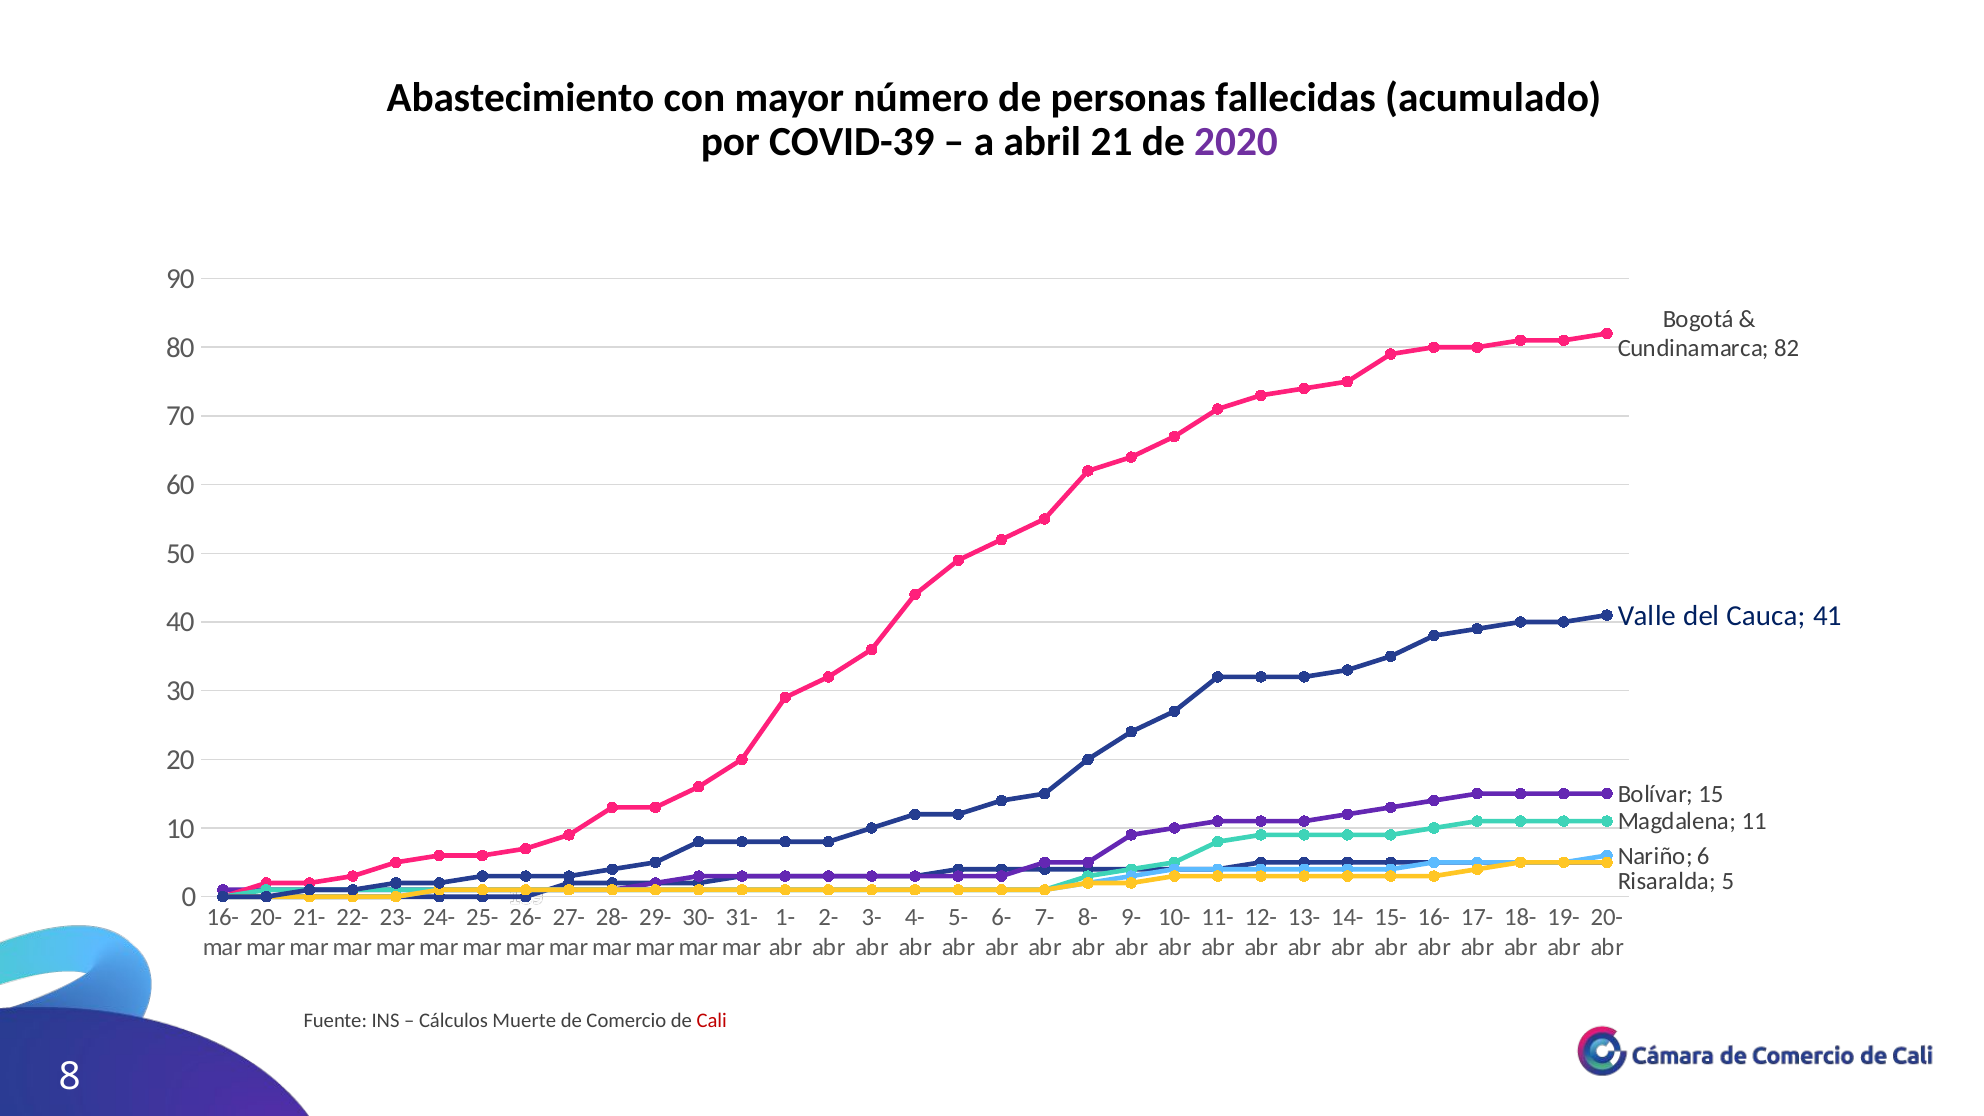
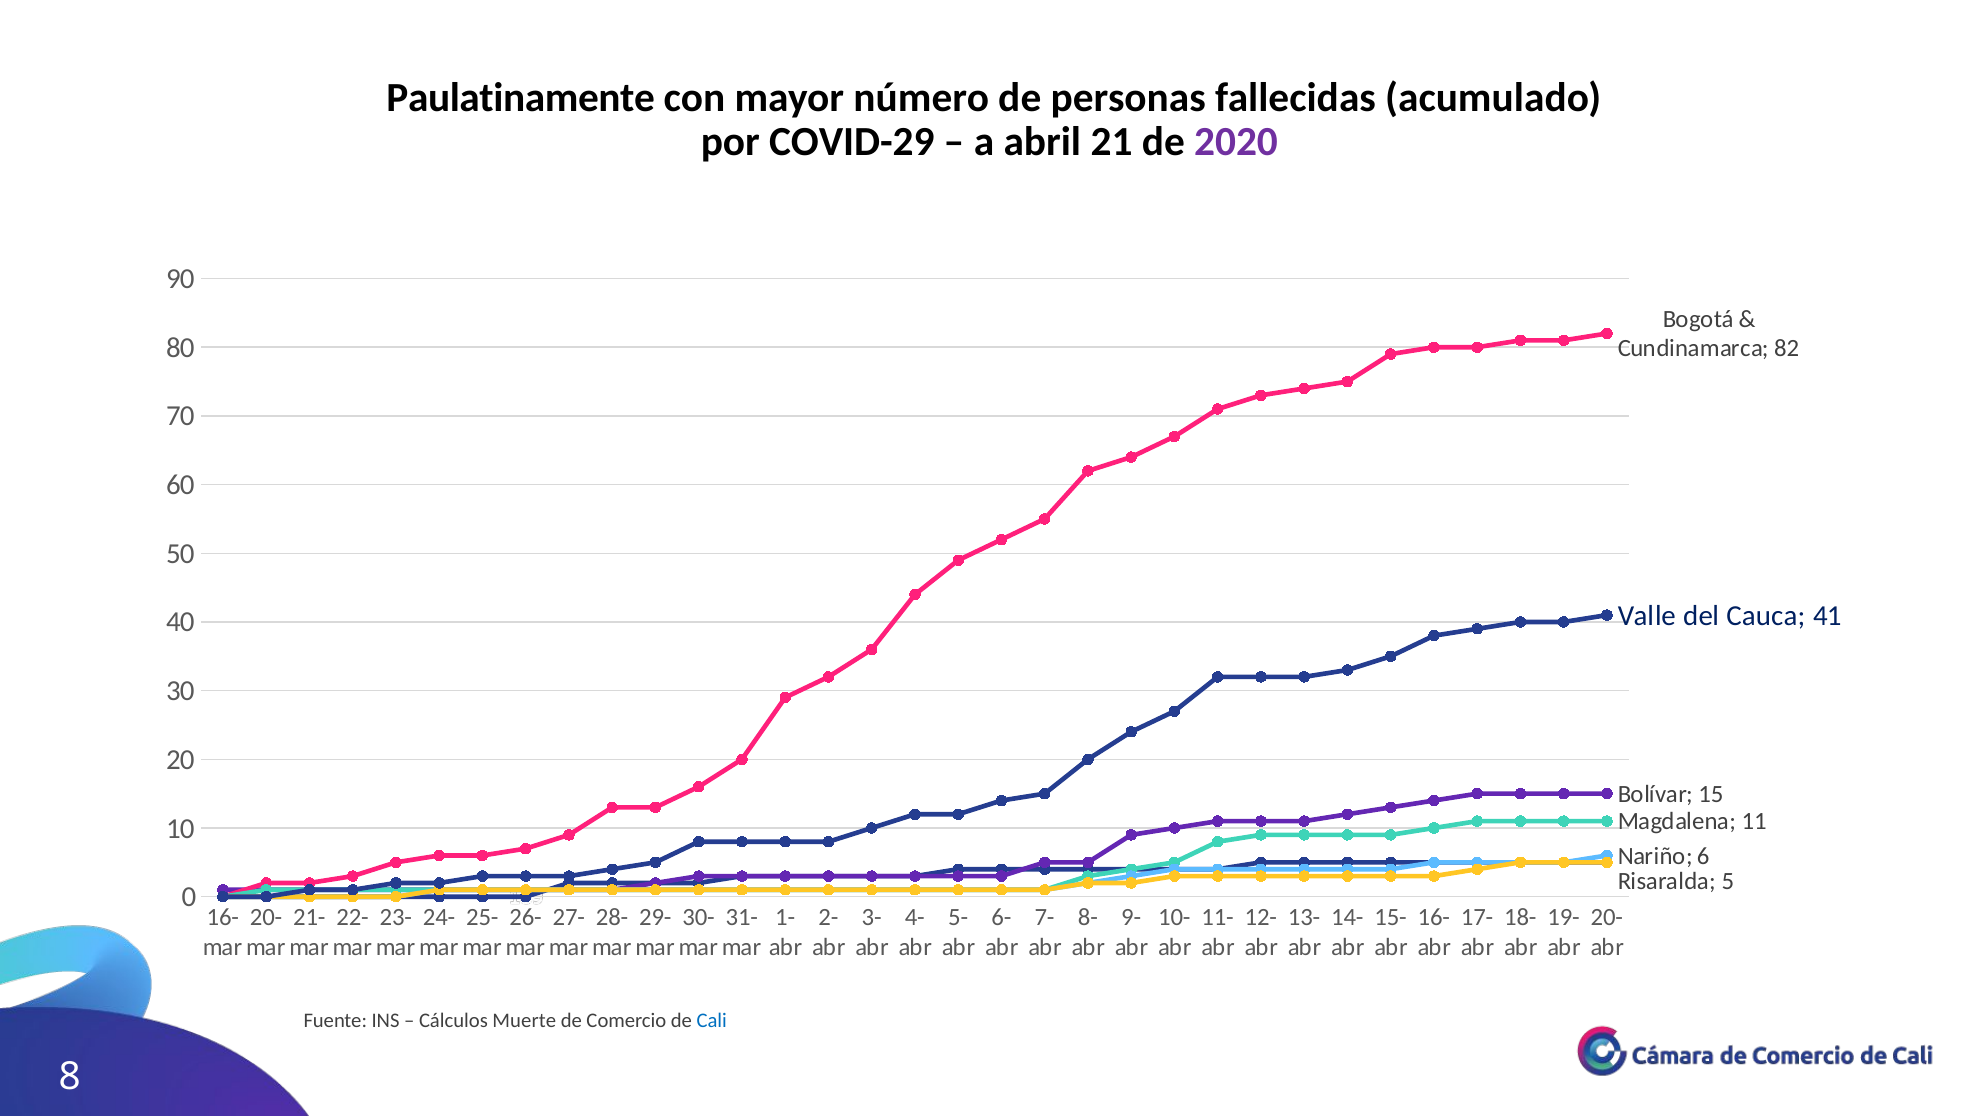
Abastecimiento: Abastecimiento -> Paulatinamente
COVID-39: COVID-39 -> COVID-29
Cali colour: red -> blue
